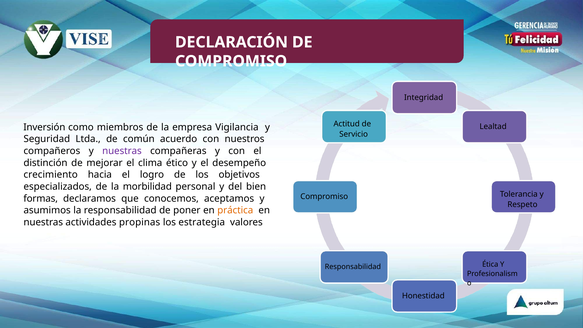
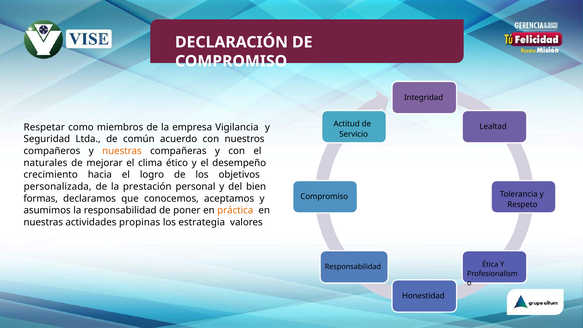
Inversión: Inversión -> Respetar
nuestras at (122, 151) colour: purple -> orange
distinción: distinción -> naturales
especializados: especializados -> personalizada
morbilidad: morbilidad -> prestación
